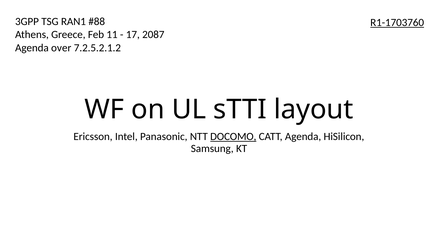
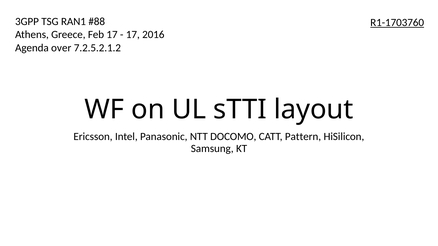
Feb 11: 11 -> 17
2087: 2087 -> 2016
DOCOMO underline: present -> none
CATT Agenda: Agenda -> Pattern
